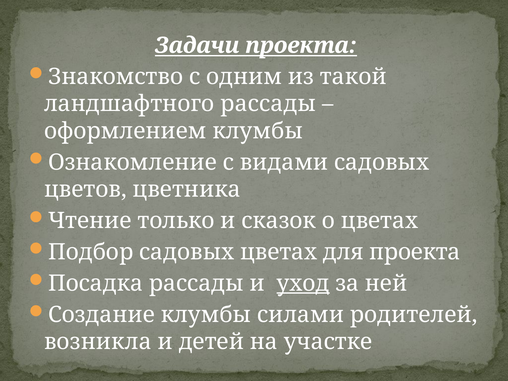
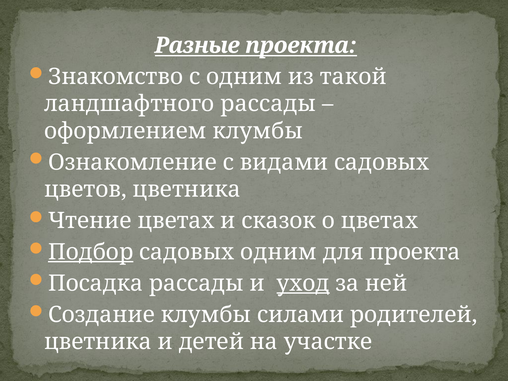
Задачи: Задачи -> Разные
Чтение только: только -> цветах
Подбор underline: none -> present
садовых цветах: цветах -> одним
возникла at (98, 342): возникла -> цветника
